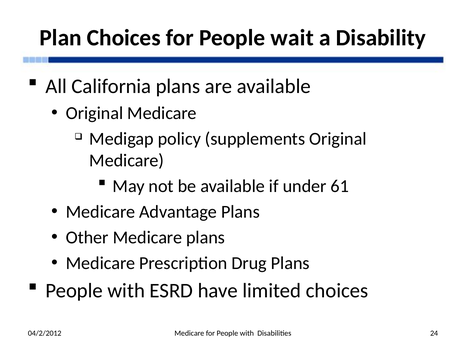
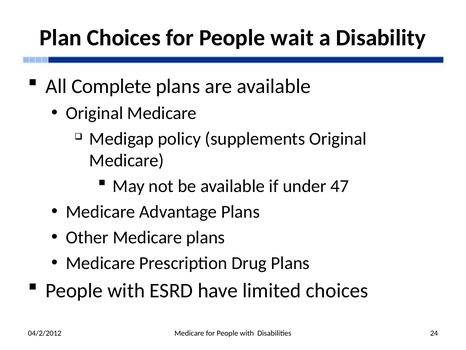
California: California -> Complete
61: 61 -> 47
